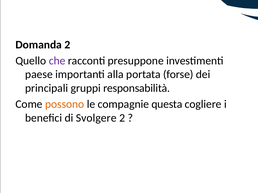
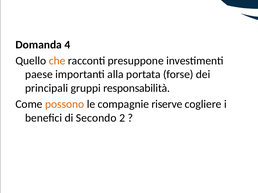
Domanda 2: 2 -> 4
che colour: purple -> orange
questa: questa -> riserve
Svolgere: Svolgere -> Secondo
